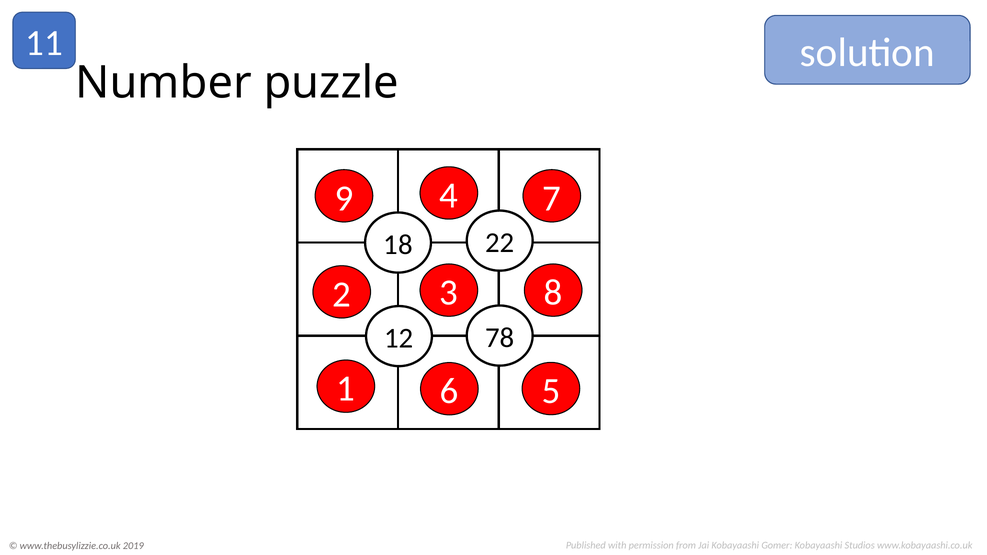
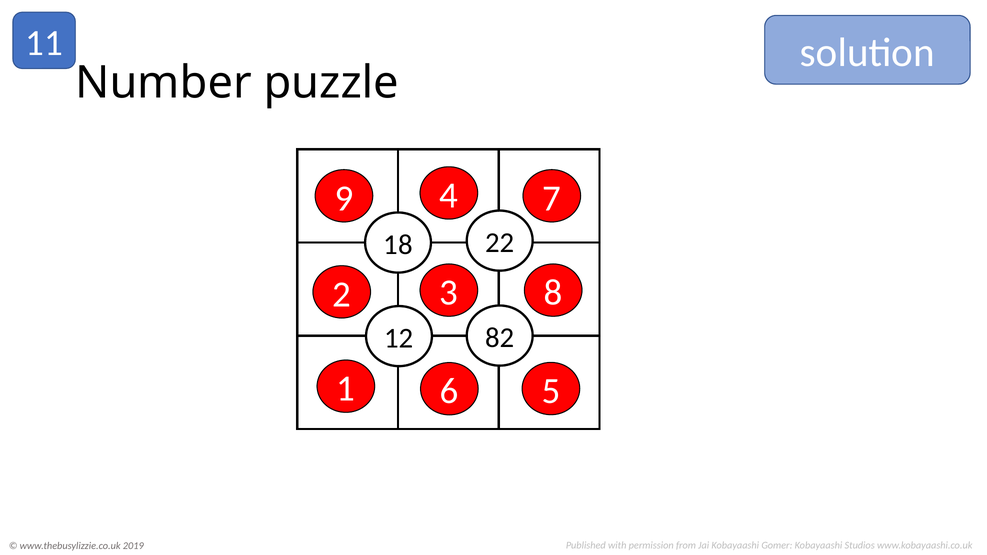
78: 78 -> 82
